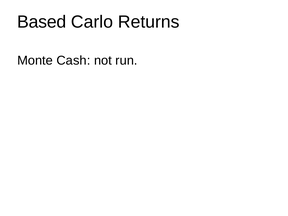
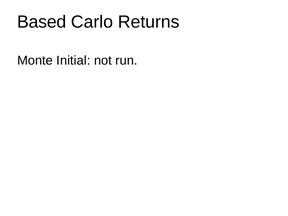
Cash: Cash -> Initial
